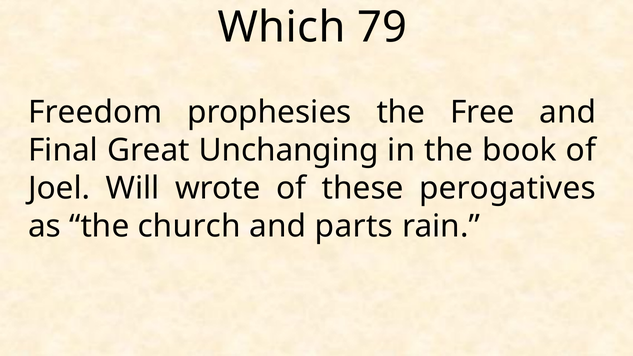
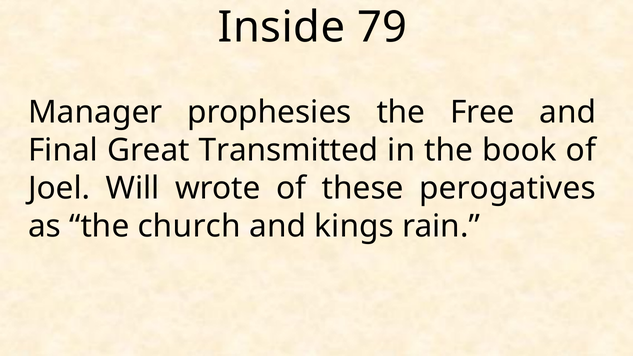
Which: Which -> Inside
Freedom: Freedom -> Manager
Unchanging: Unchanging -> Transmitted
parts: parts -> kings
